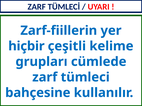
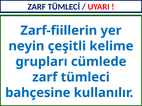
hiçbir: hiçbir -> neyin
